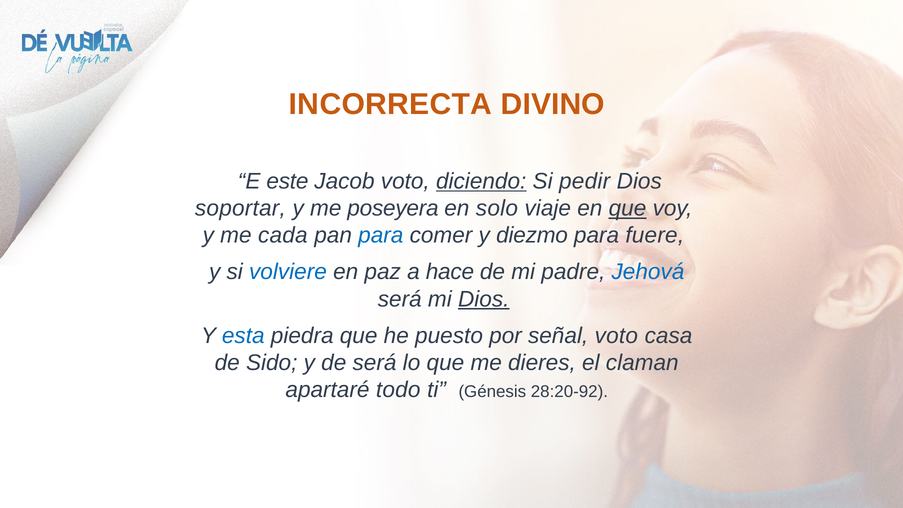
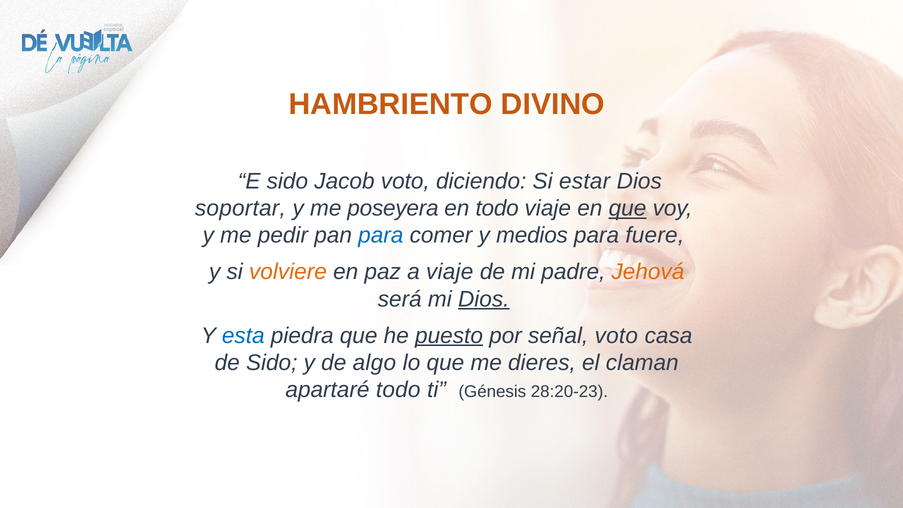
INCORRECTA: INCORRECTA -> HAMBRIENTO
E este: este -> sido
diciendo underline: present -> none
pedir: pedir -> estar
en solo: solo -> todo
cada: cada -> pedir
diezmo: diezmo -> medios
volviere colour: blue -> orange
a hace: hace -> viaje
Jehová colour: blue -> orange
puesto underline: none -> present
de será: será -> algo
28:20-92: 28:20-92 -> 28:20-23
